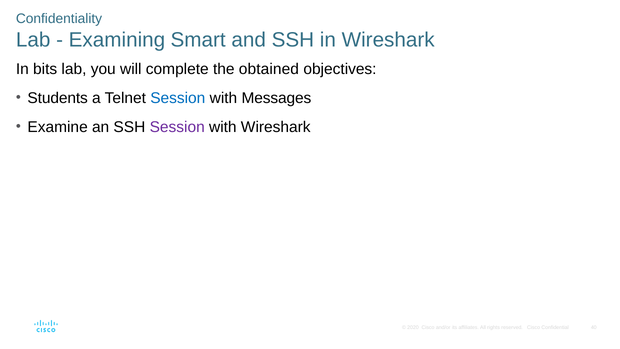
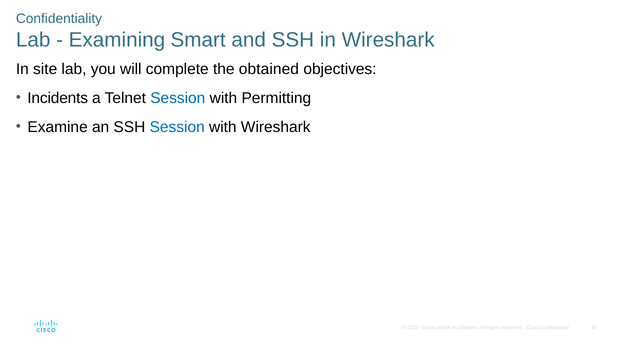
bits: bits -> site
Students: Students -> Incidents
Messages: Messages -> Permitting
Session at (177, 127) colour: purple -> blue
